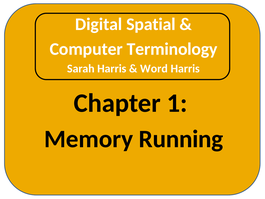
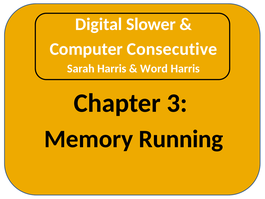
Spatial: Spatial -> Slower
Terminology: Terminology -> Consecutive
1: 1 -> 3
